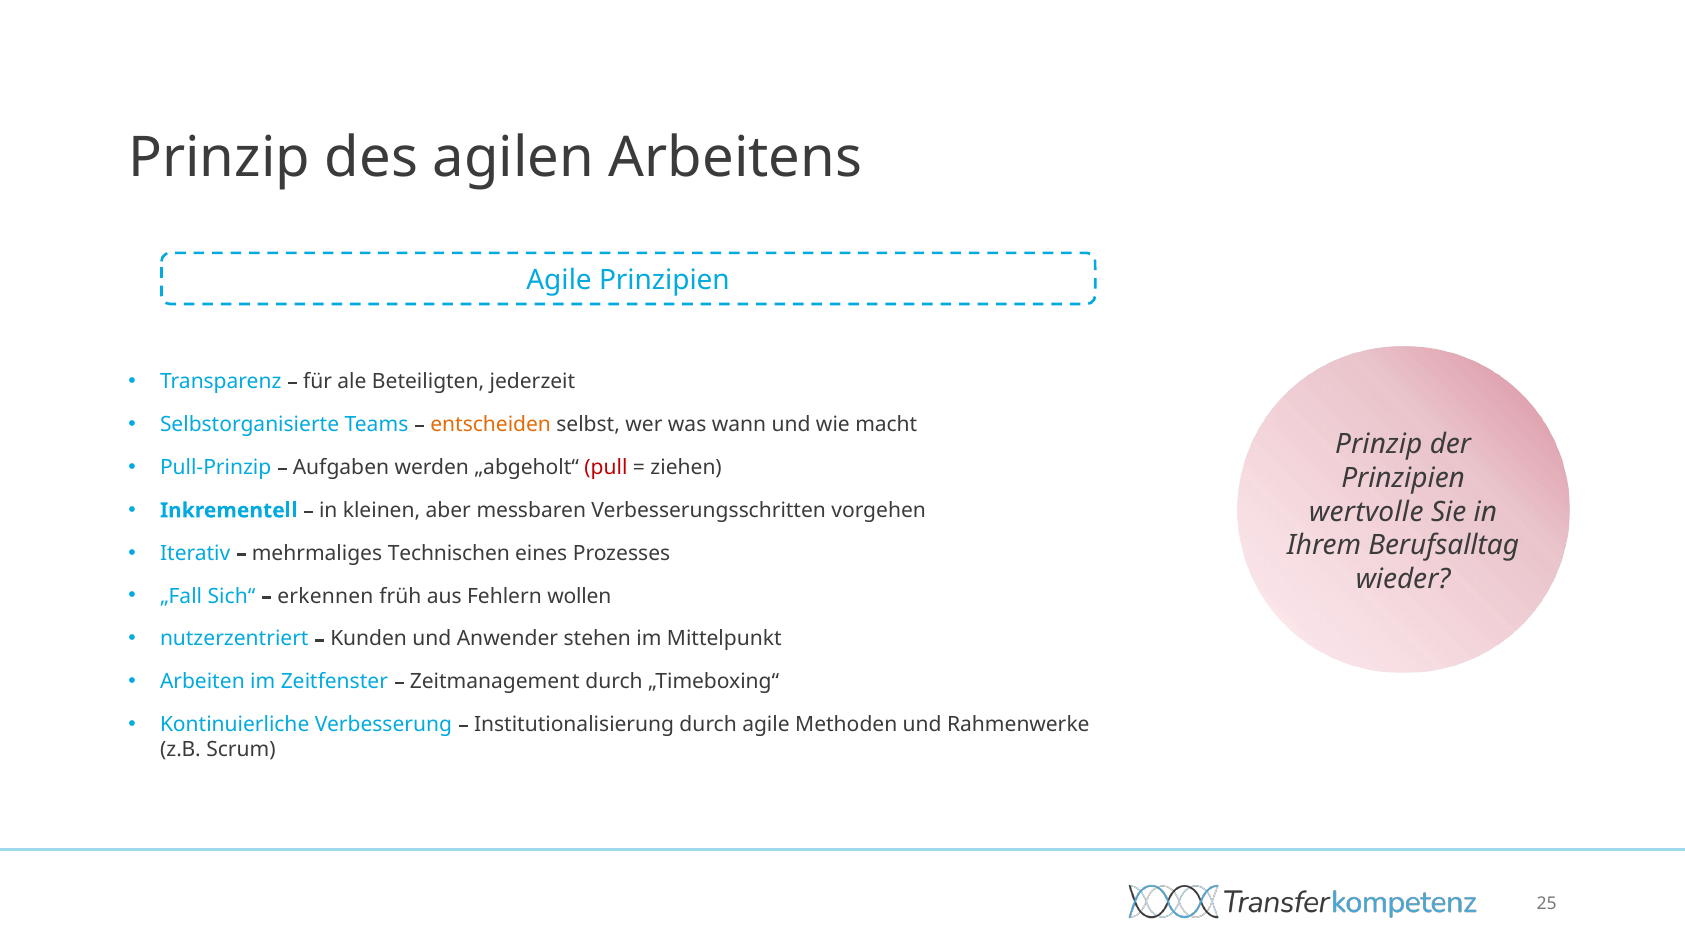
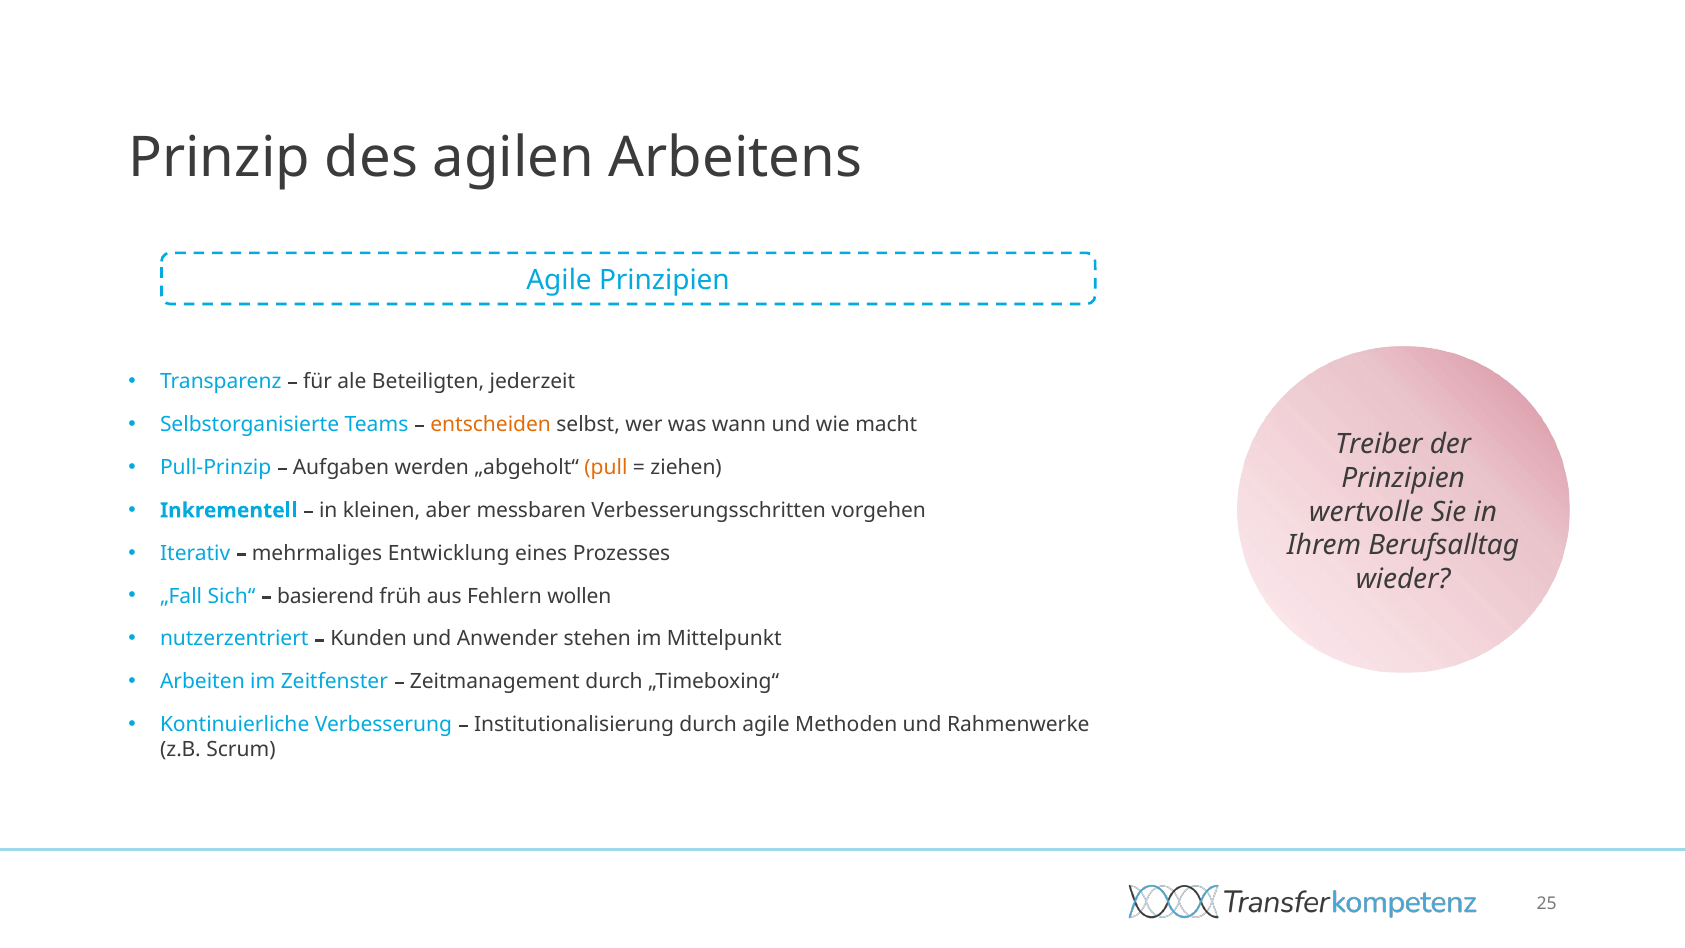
Prinzip at (1379, 444): Prinzip -> Treiber
pull colour: red -> orange
Technischen: Technischen -> Entwicklung
erkennen: erkennen -> basierend
